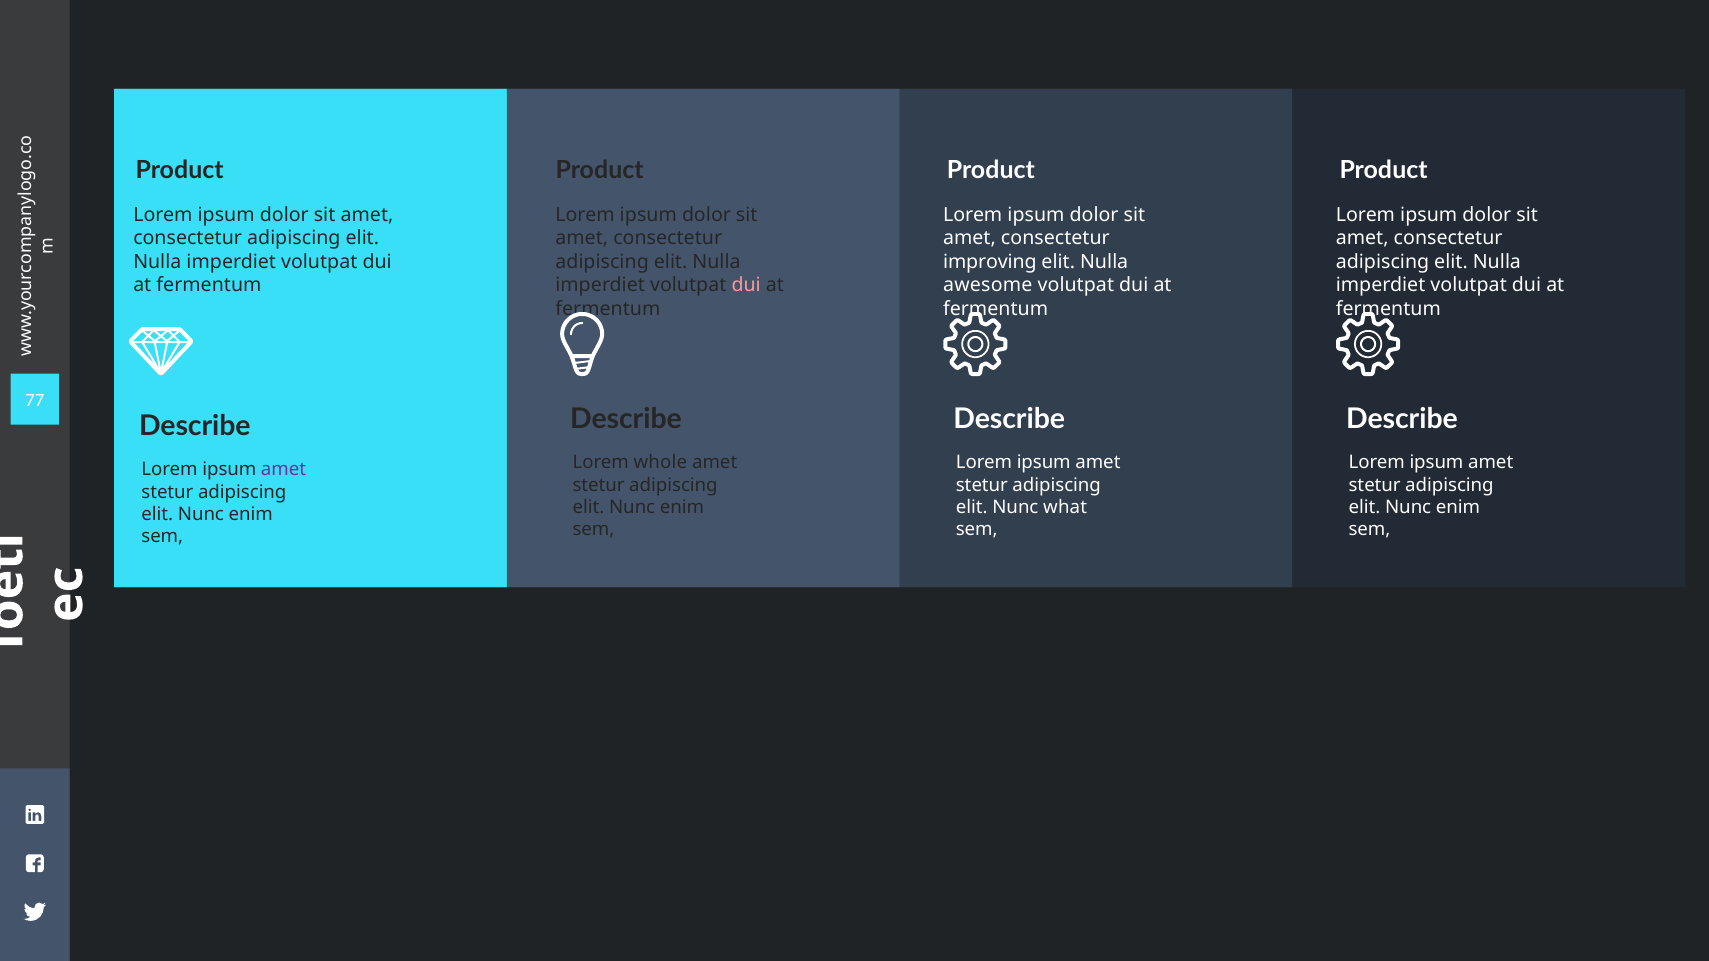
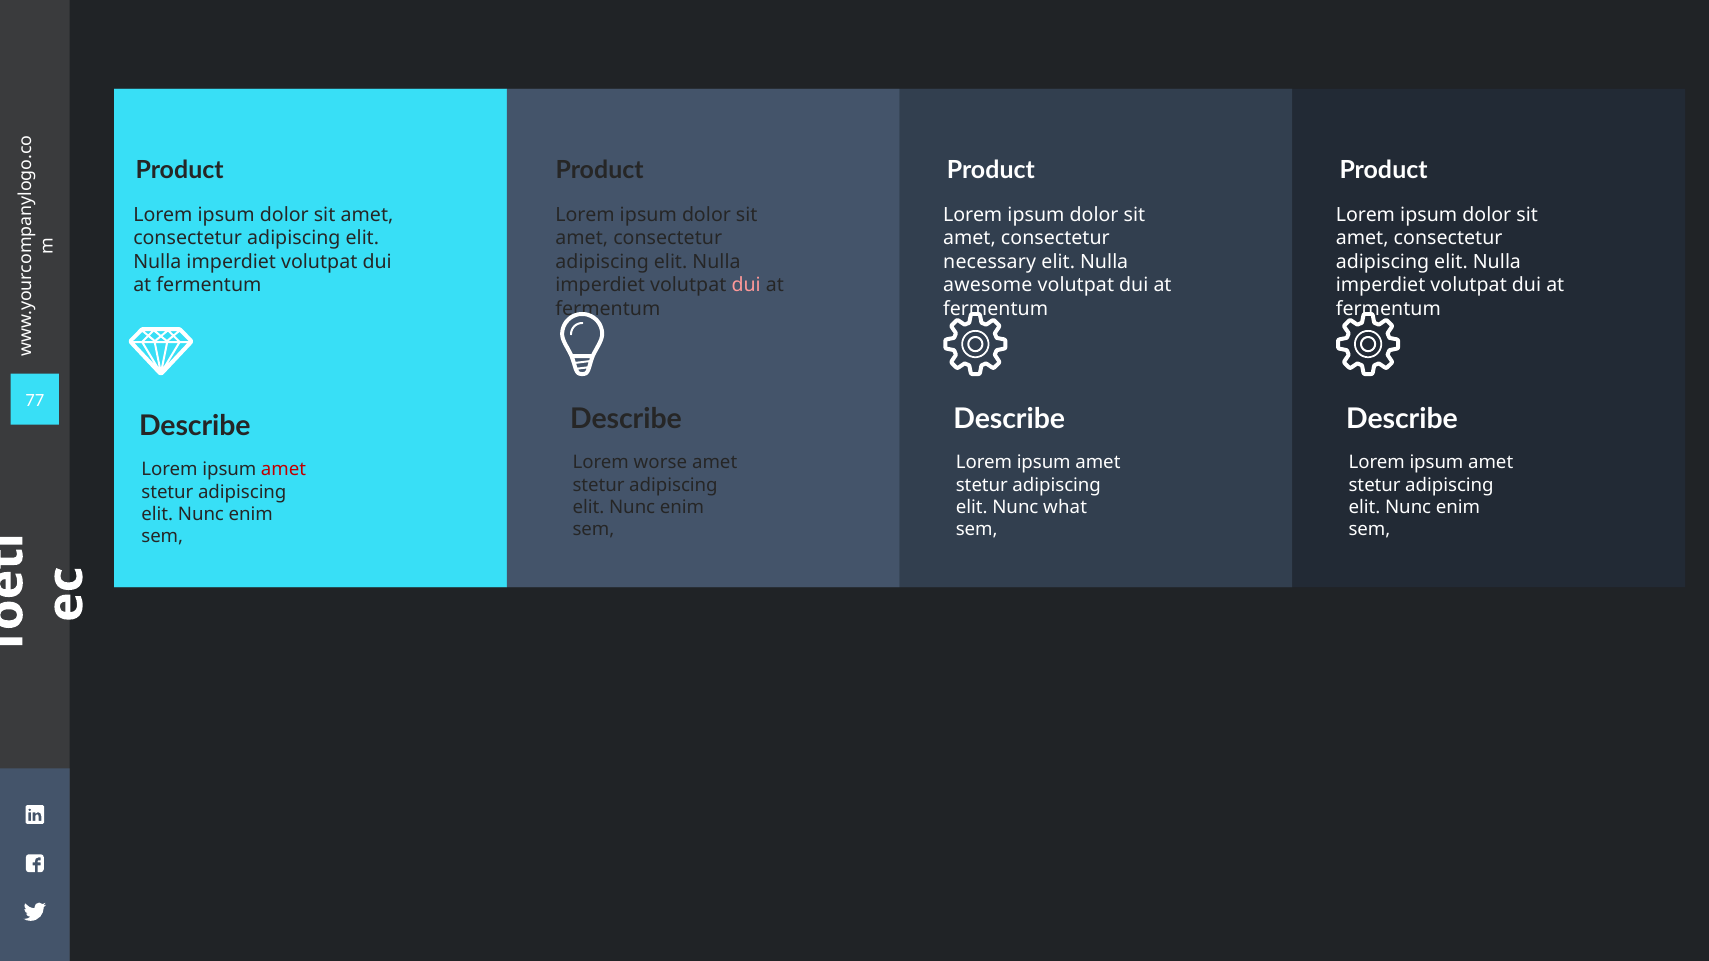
improving: improving -> necessary
whole: whole -> worse
amet at (284, 470) colour: purple -> red
